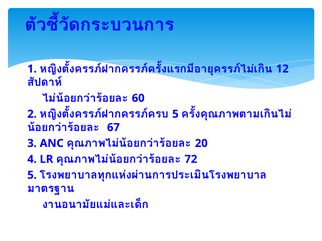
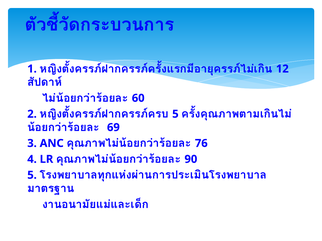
67: 67 -> 69
20: 20 -> 76
72: 72 -> 90
